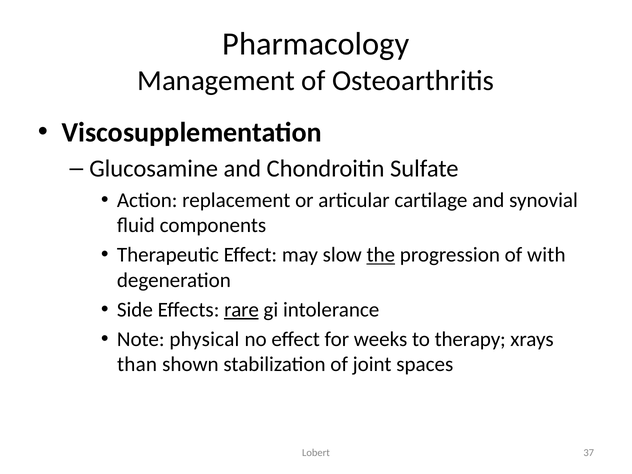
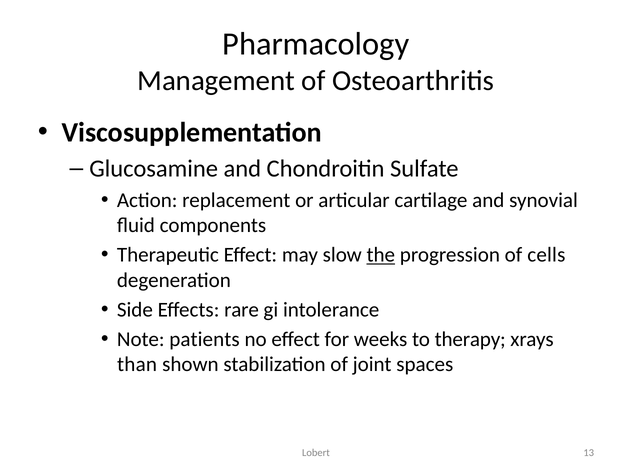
with: with -> cells
rare underline: present -> none
physical: physical -> patients
37: 37 -> 13
